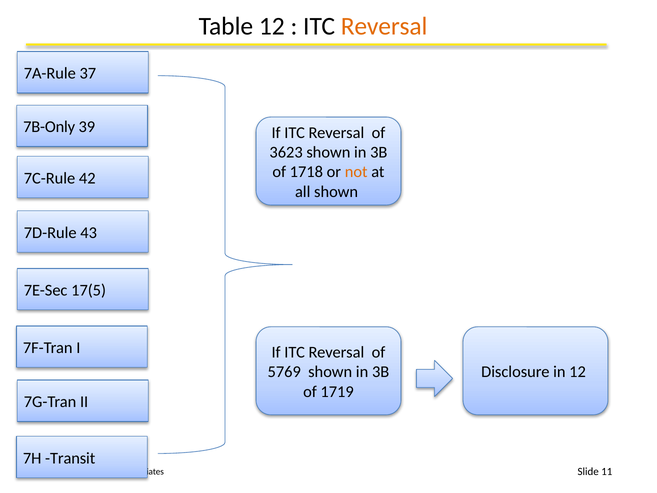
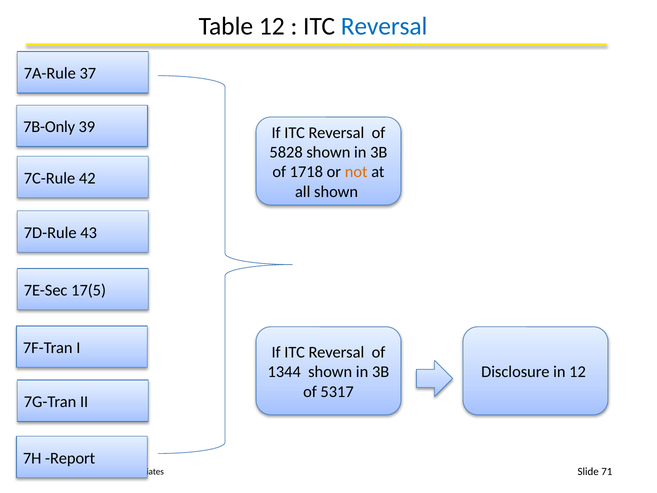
Reversal at (384, 26) colour: orange -> blue
3623: 3623 -> 5828
5769: 5769 -> 1344
1719: 1719 -> 5317
Transit: Transit -> Report
11: 11 -> 71
